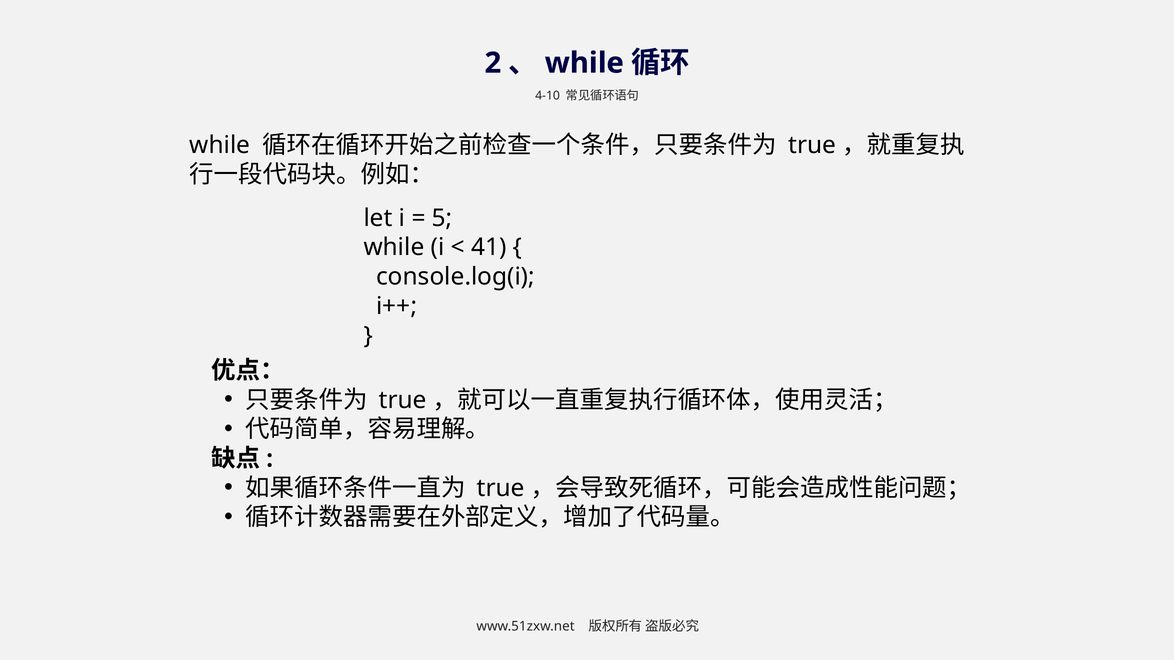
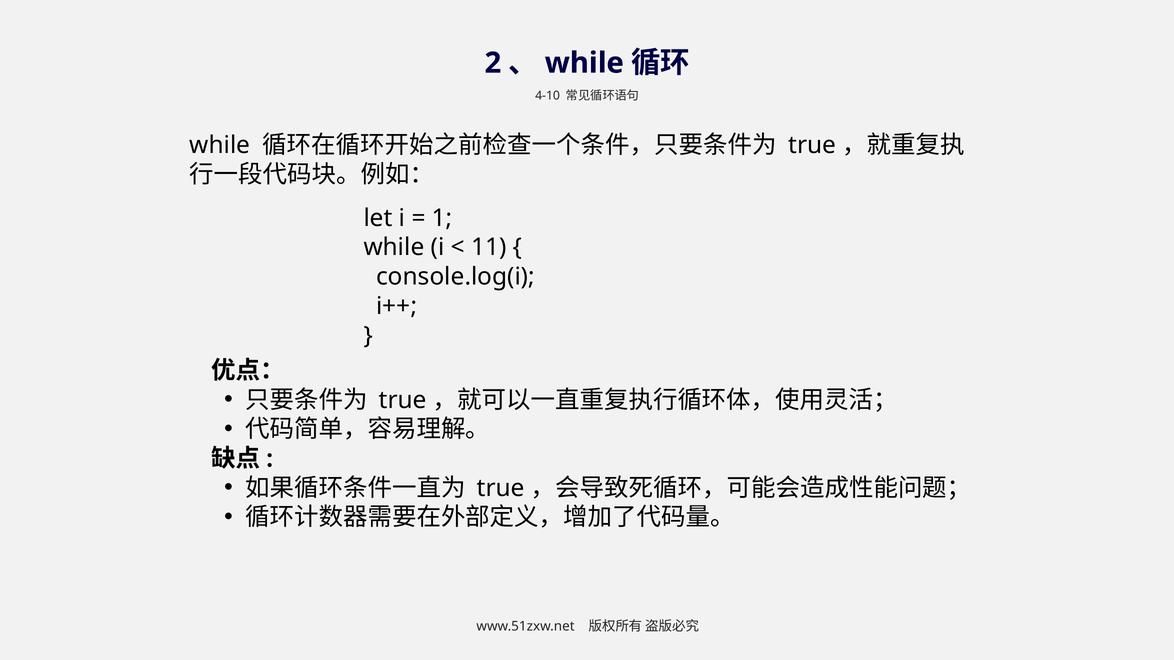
5: 5 -> 1
41: 41 -> 11
